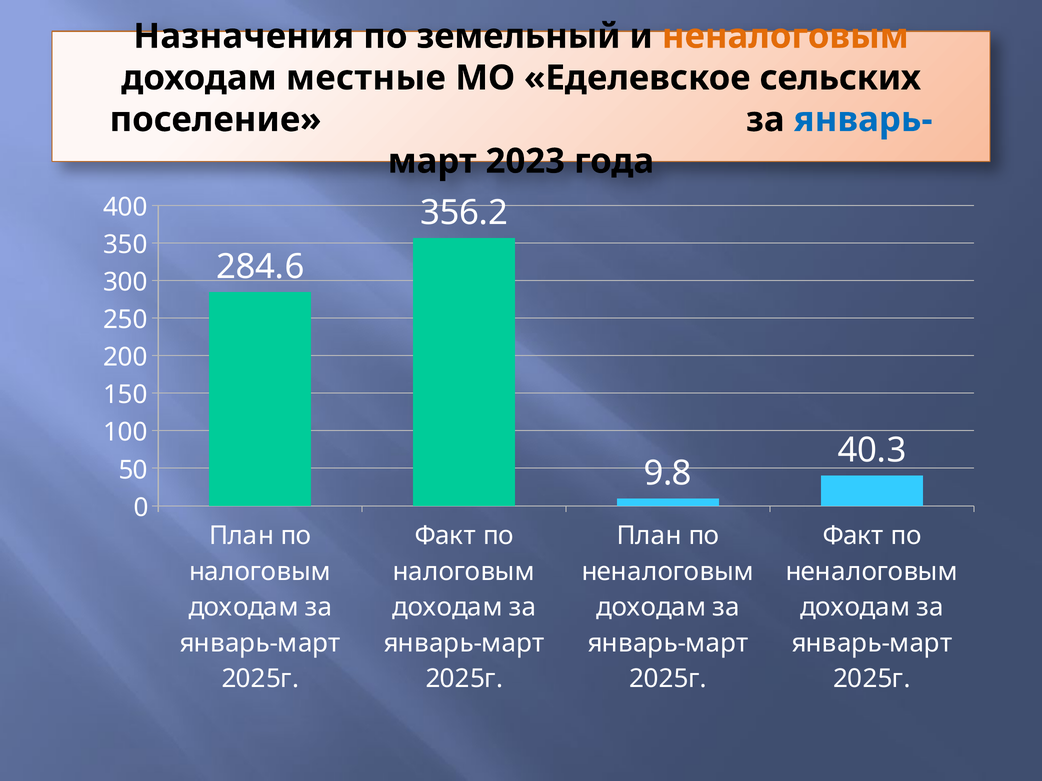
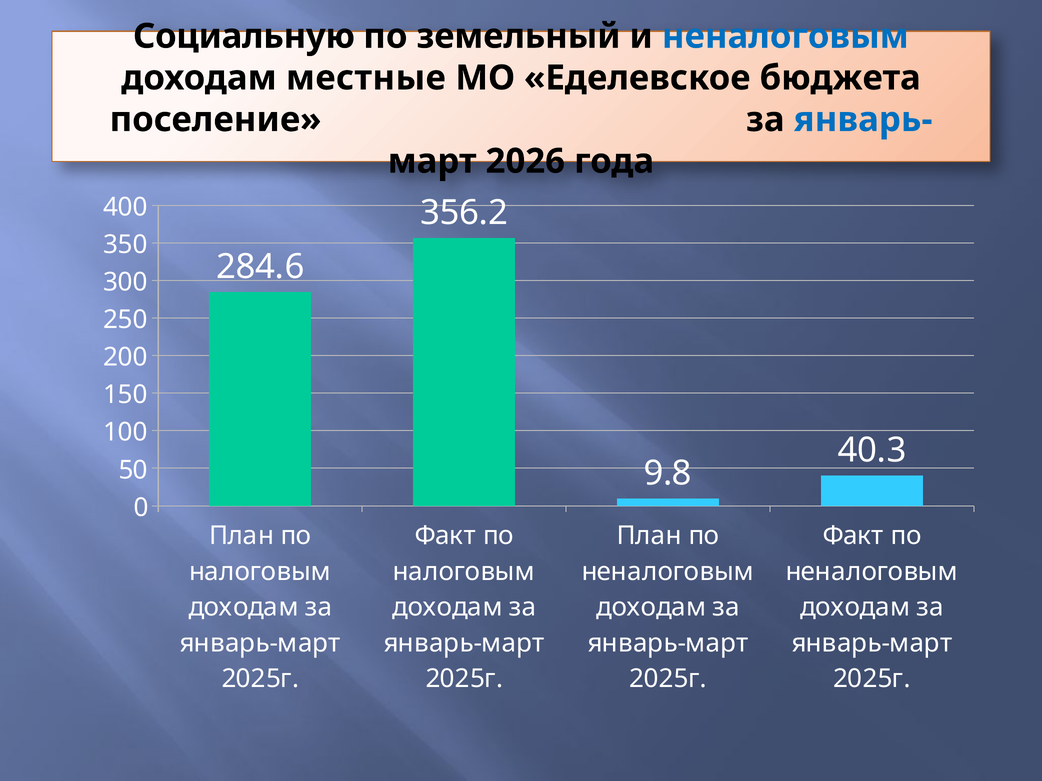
Назначения: Назначения -> Социальную
неналоговым at (785, 36) colour: orange -> blue
сельских: сельских -> бюджета
2023: 2023 -> 2026
